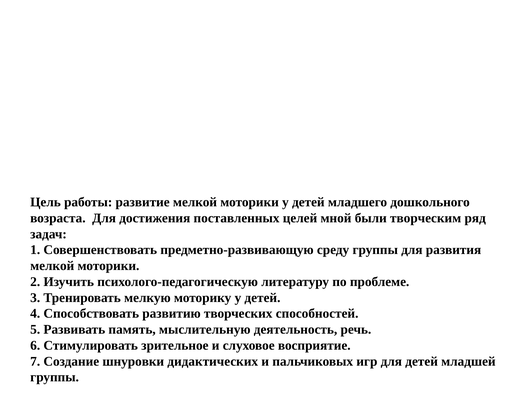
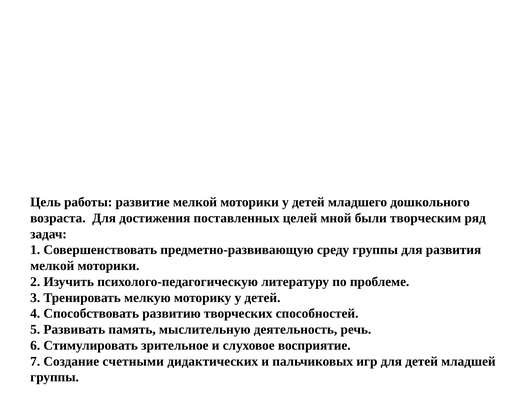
шнуровки: шнуровки -> счетными
